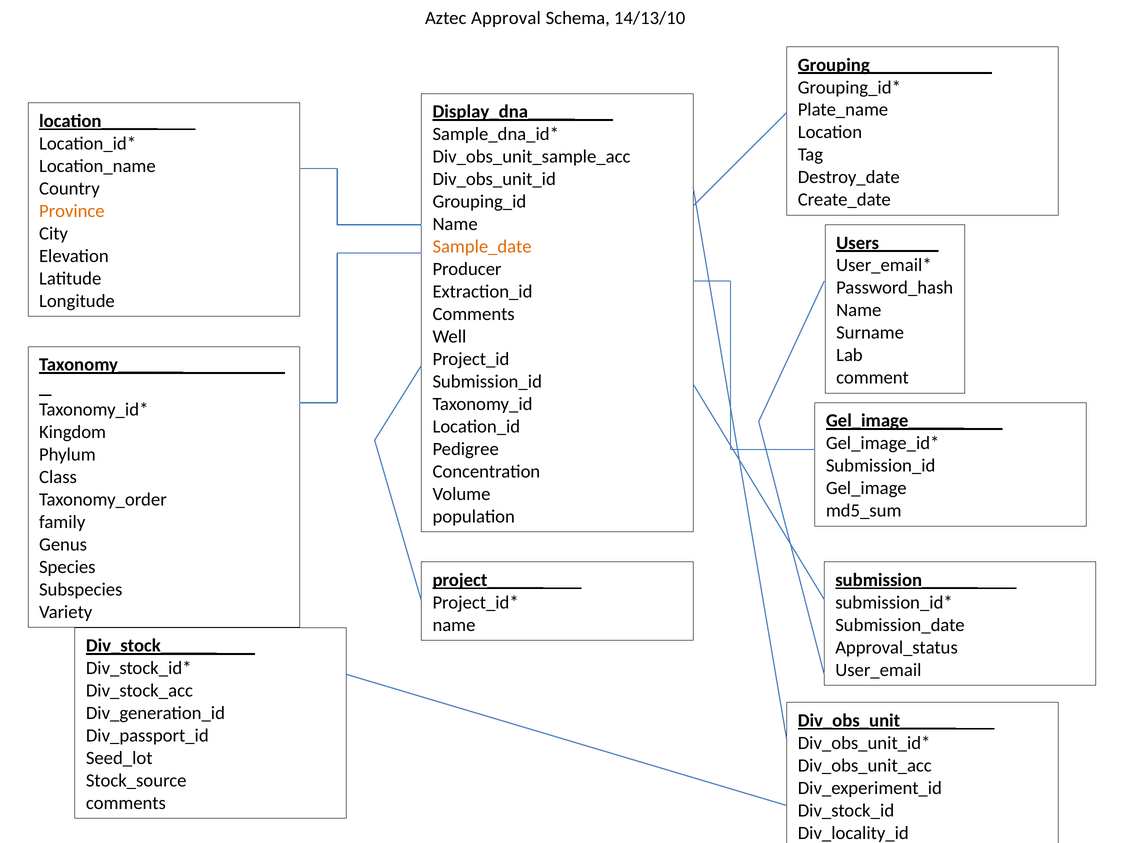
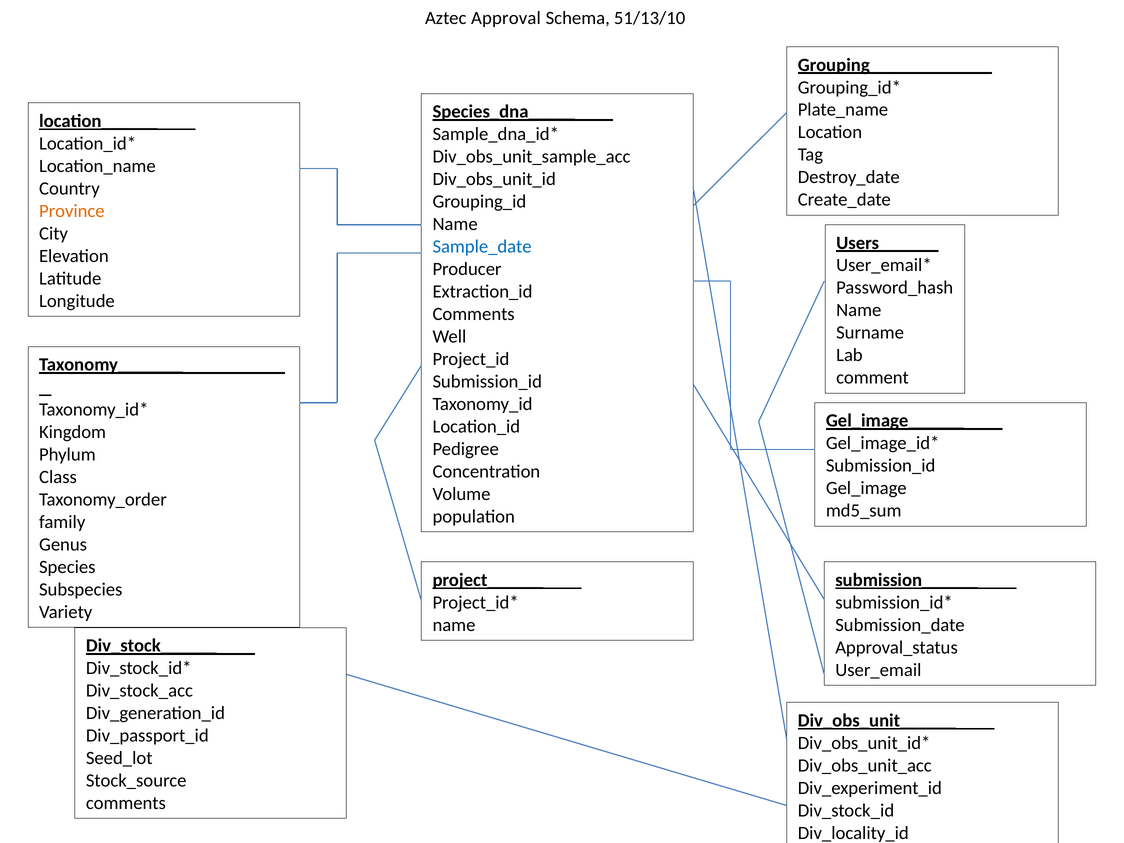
14/13/10: 14/13/10 -> 51/13/10
Display_dna_____: Display_dna_____ -> Species_dna_____
Sample_date colour: orange -> blue
